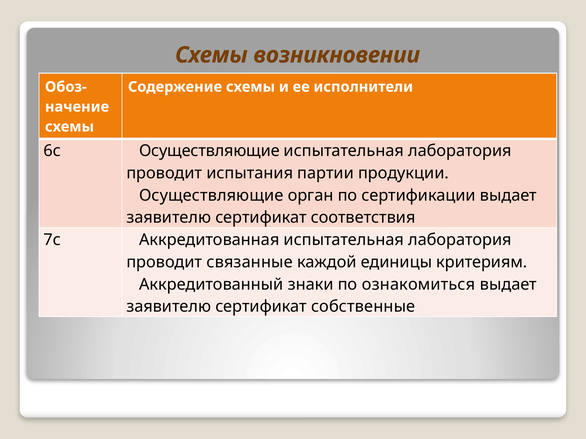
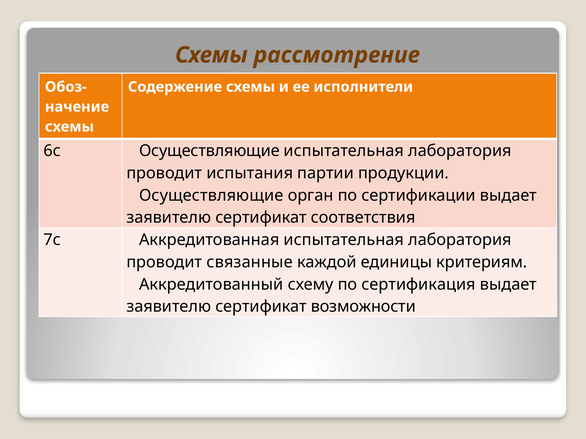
возникновении: возникновении -> рассмотрение
знаки: знаки -> схему
ознакомиться: ознакомиться -> сертификация
собственные: собственные -> возможности
